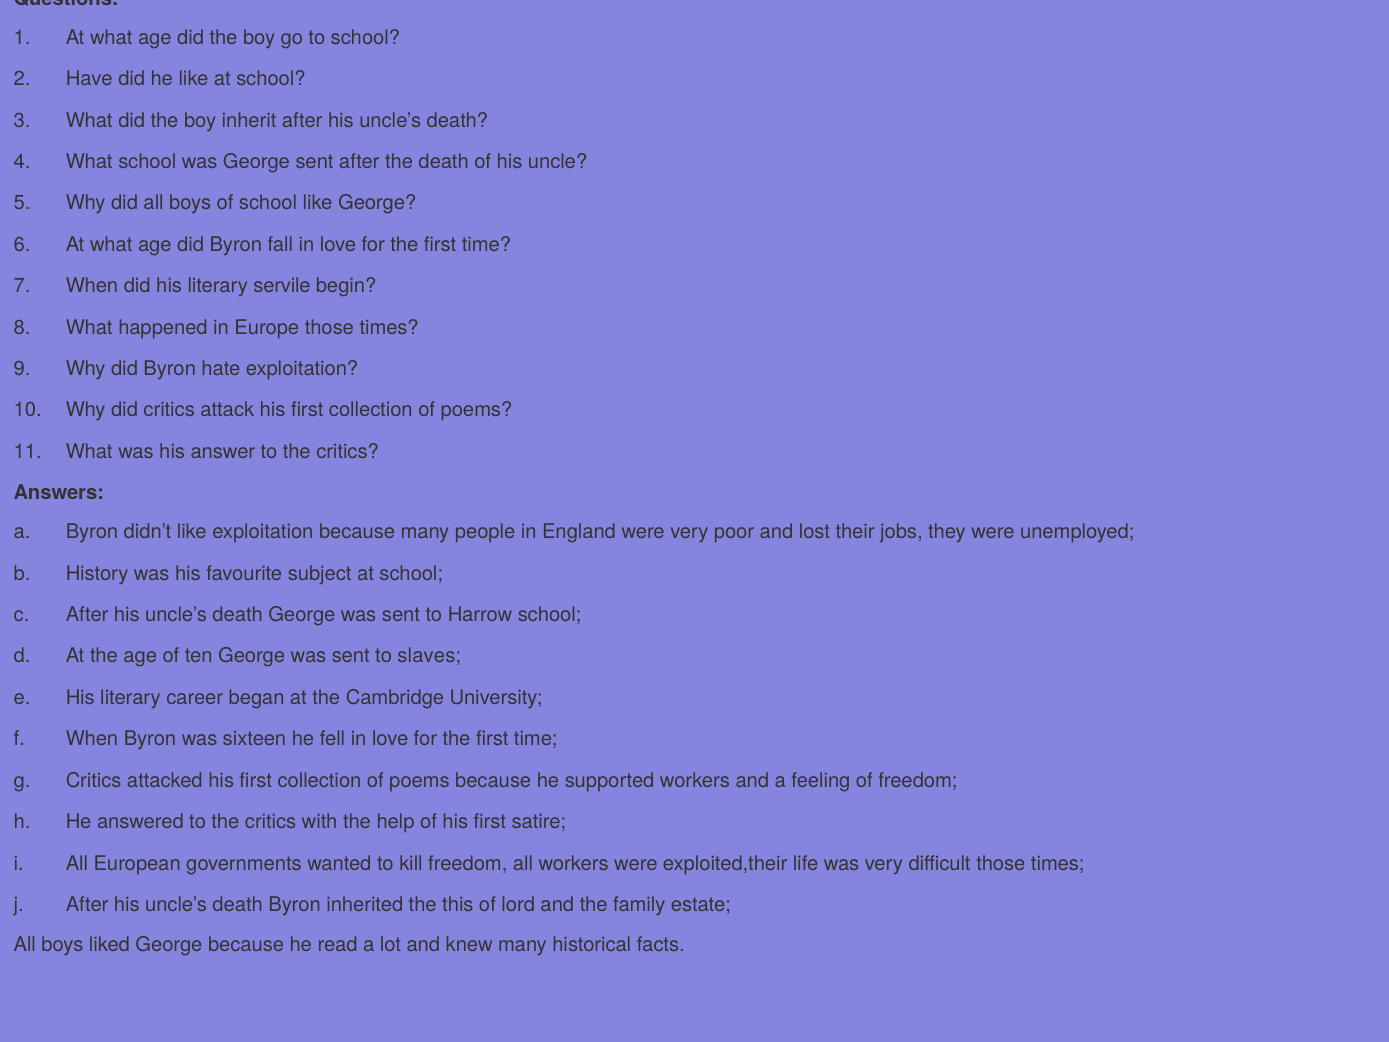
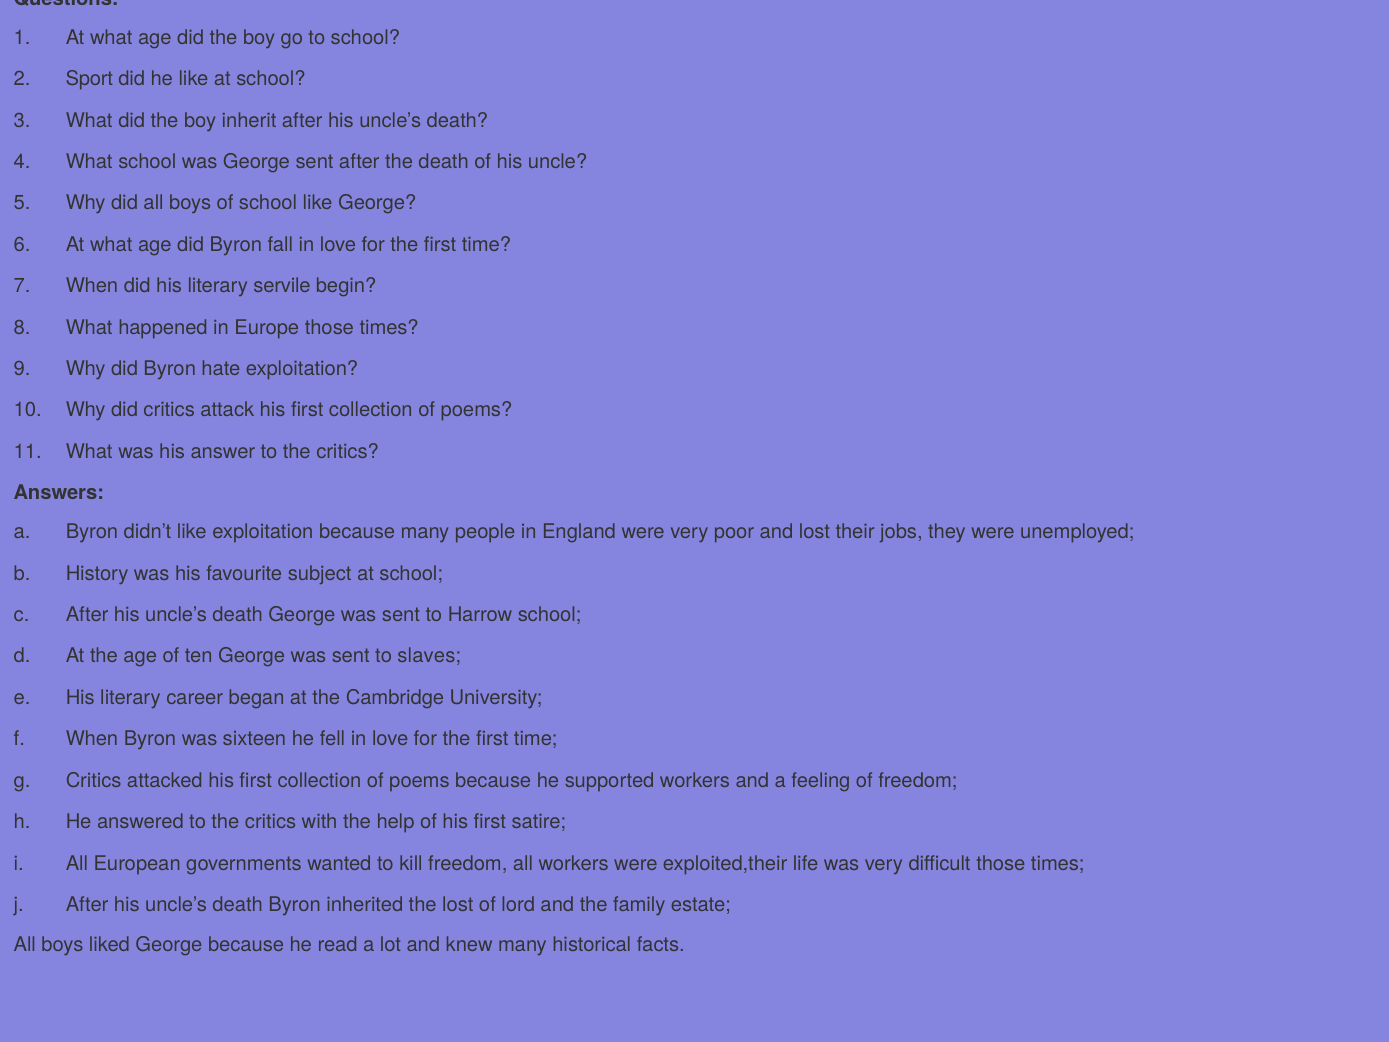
Have: Have -> Sport
the this: this -> lost
